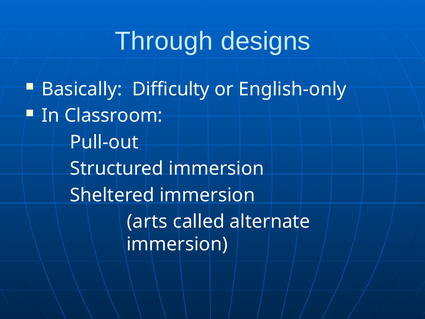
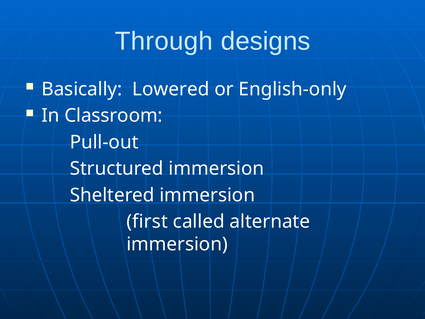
Difficulty: Difficulty -> Lowered
arts: arts -> first
